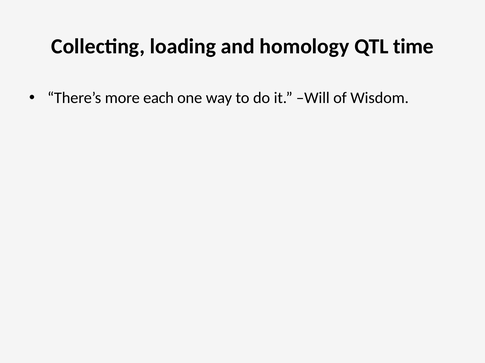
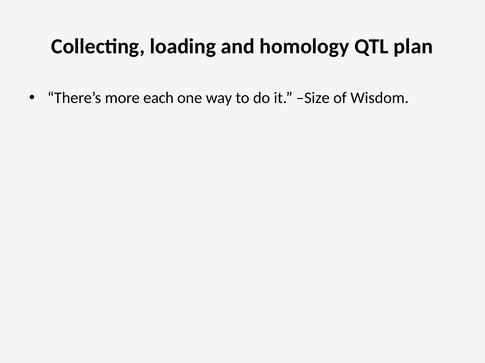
time: time -> plan
Will: Will -> Size
